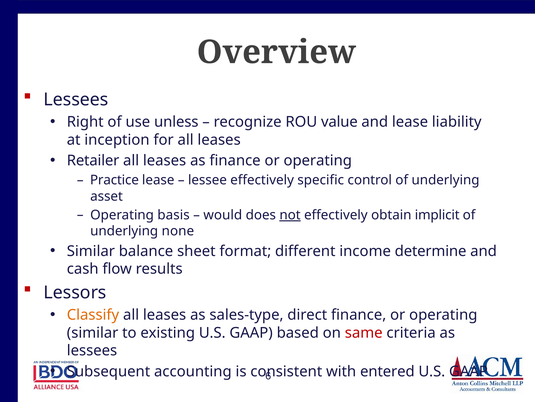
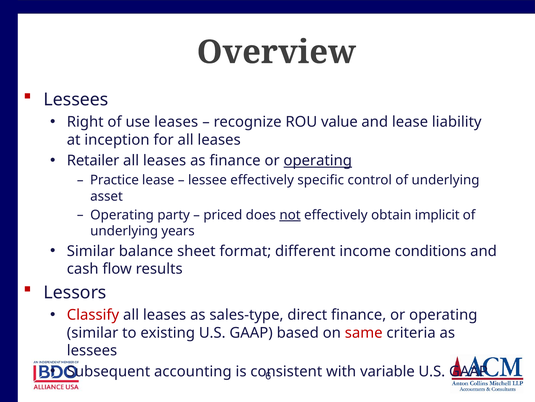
use unless: unless -> leases
operating at (318, 160) underline: none -> present
basis: basis -> party
would: would -> priced
none: none -> years
determine: determine -> conditions
Classify colour: orange -> red
entered: entered -> variable
